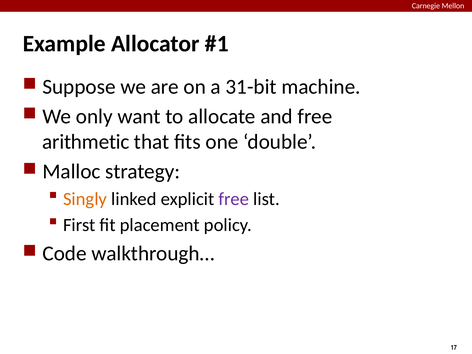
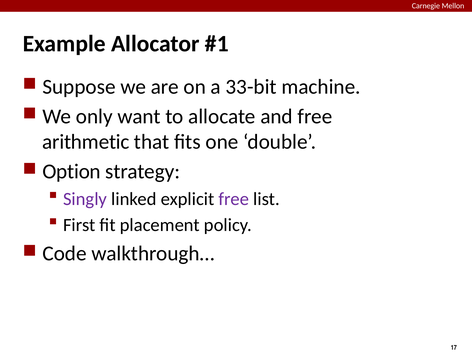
31-bit: 31-bit -> 33-bit
Malloc: Malloc -> Option
Singly colour: orange -> purple
